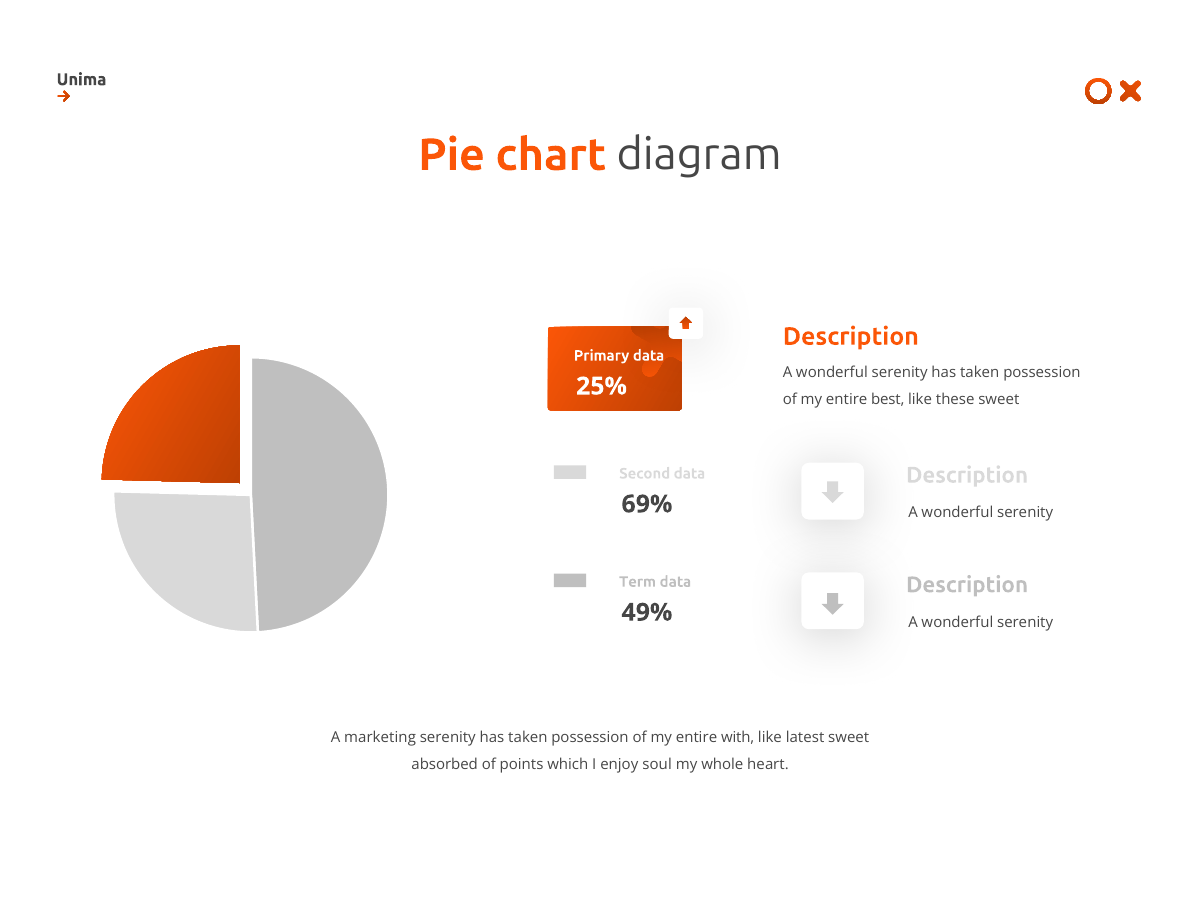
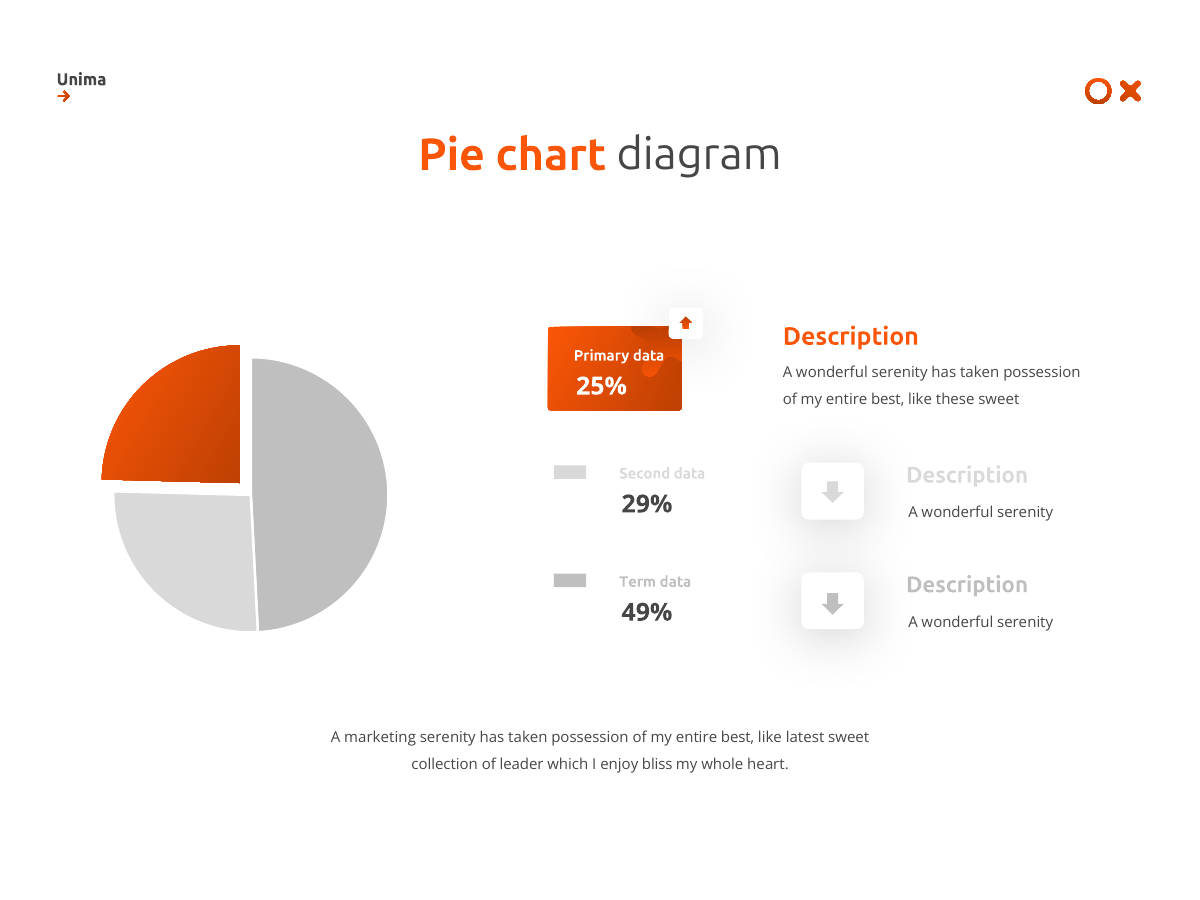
69%: 69% -> 29%
with at (738, 737): with -> best
absorbed: absorbed -> collection
points: points -> leader
soul: soul -> bliss
